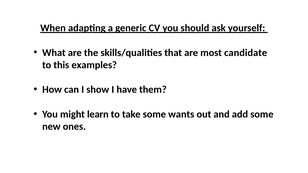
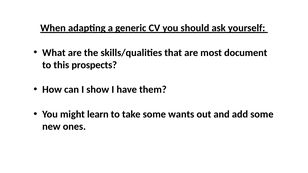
candidate: candidate -> document
examples: examples -> prospects
